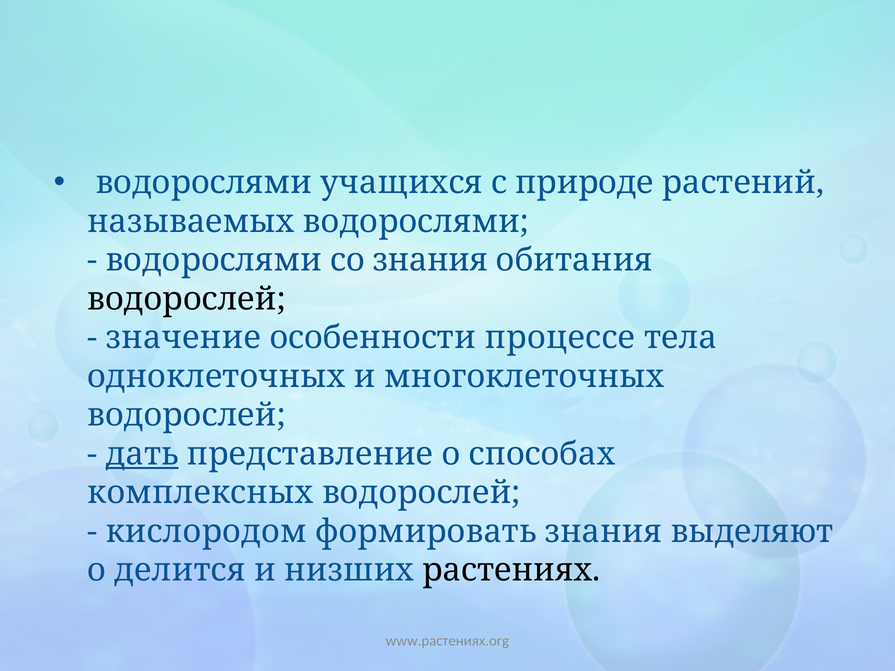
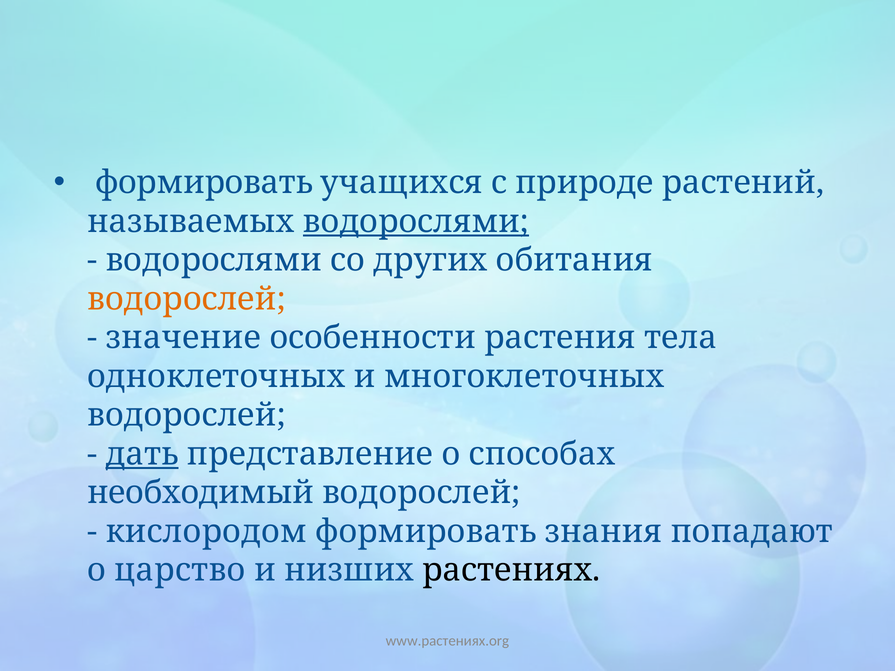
водорослями at (204, 183): водорослями -> формировать
водорослями at (416, 222) underline: none -> present
со знания: знания -> других
водорослей at (187, 299) colour: black -> orange
процессе: процессе -> растения
комплексных: комплексных -> необходимый
выделяют: выделяют -> попадают
делится: делится -> царство
